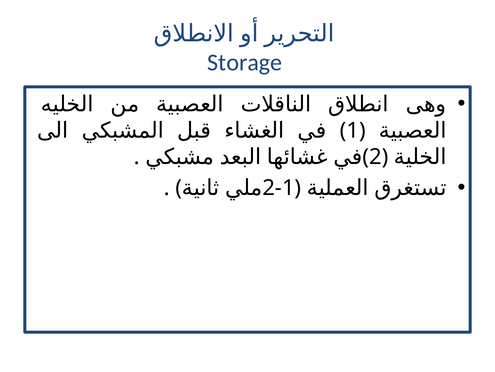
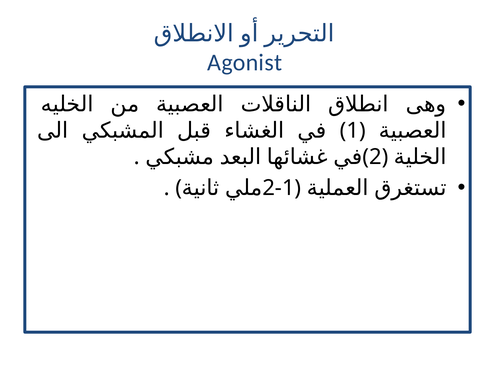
Storage: Storage -> Agonist
